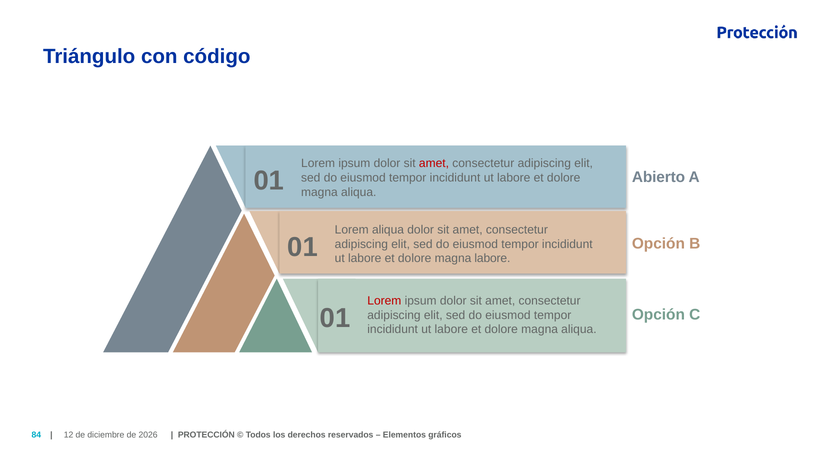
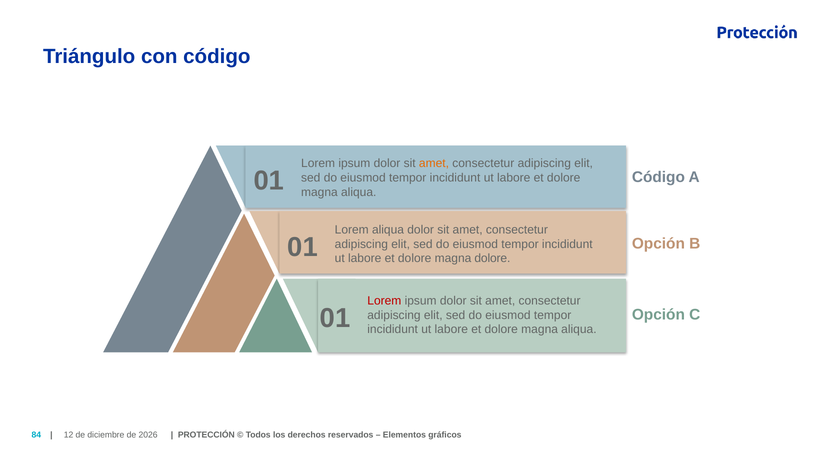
amet at (434, 163) colour: red -> orange
01 Abierto: Abierto -> Código
magna labore: labore -> dolore
